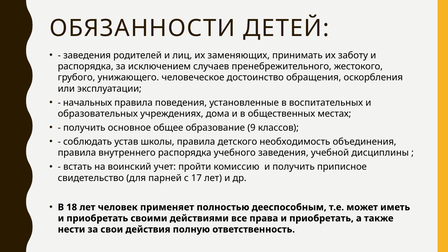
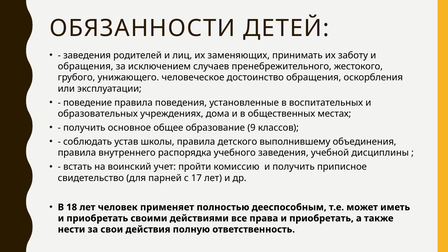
распорядка at (86, 66): распорядка -> обращения
начальных: начальных -> поведение
необходимость: необходимость -> выполнившему
